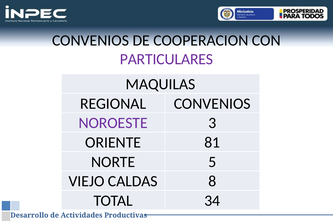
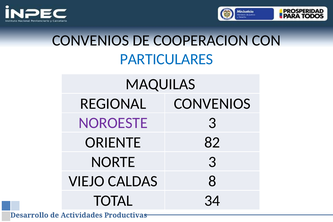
PARTICULARES colour: purple -> blue
81: 81 -> 82
NORTE 5: 5 -> 3
